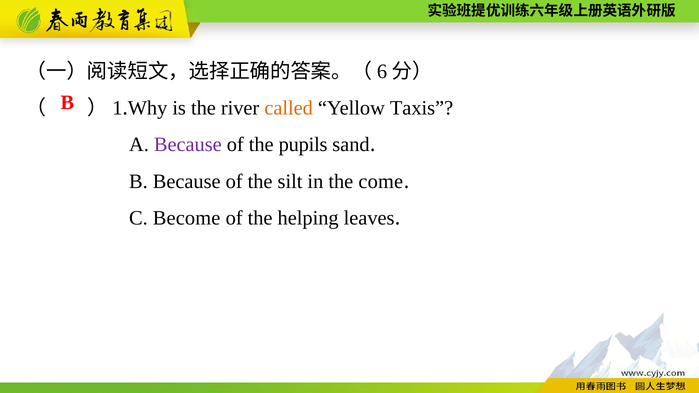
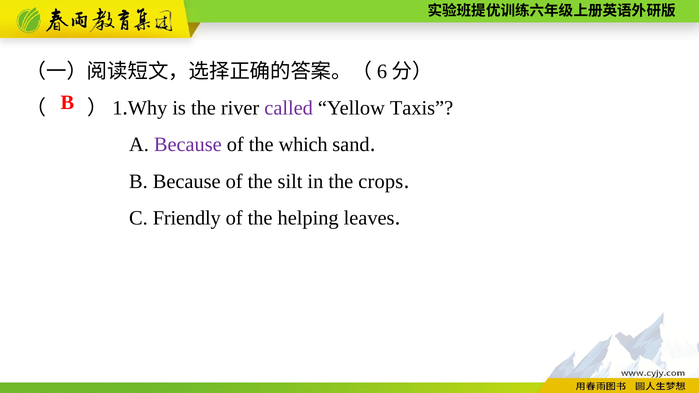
called colour: orange -> purple
pupils: pupils -> which
come: come -> crops
Become: Become -> Friendly
